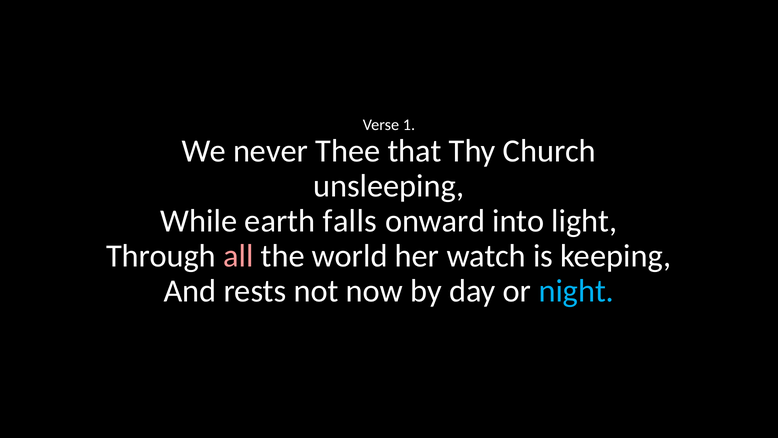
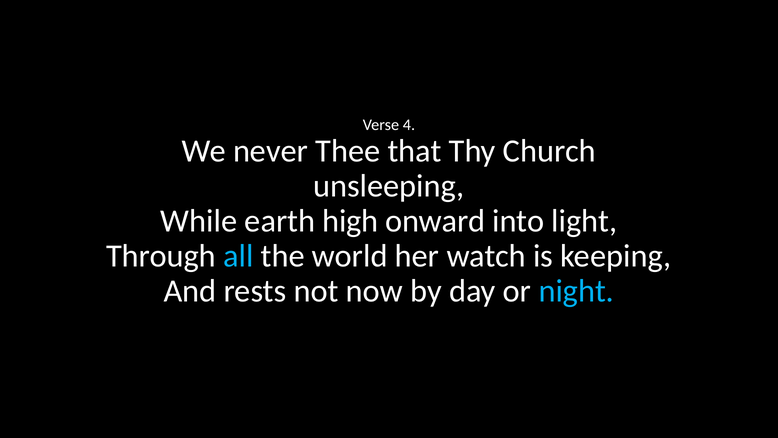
1: 1 -> 4
falls: falls -> high
all colour: pink -> light blue
